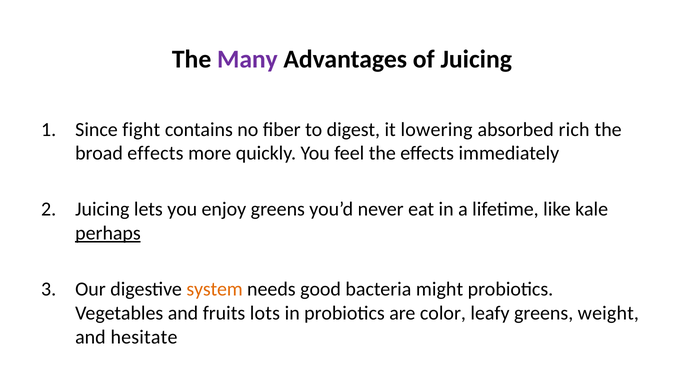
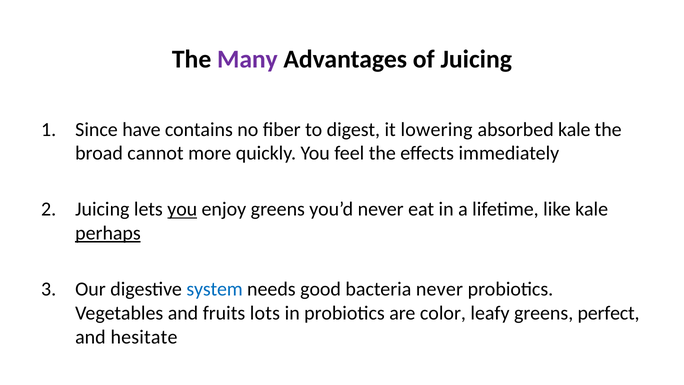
fight: fight -> have
absorbed rich: rich -> kale
broad effects: effects -> cannot
you at (182, 209) underline: none -> present
system colour: orange -> blue
bacteria might: might -> never
weight: weight -> perfect
